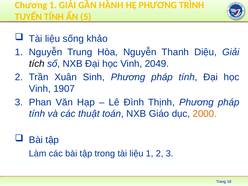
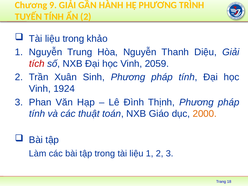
Chương 1: 1 -> 9
ẨN 5: 5 -> 2
liệu sống: sống -> trong
tích colour: black -> red
2049: 2049 -> 2059
1907: 1907 -> 1924
